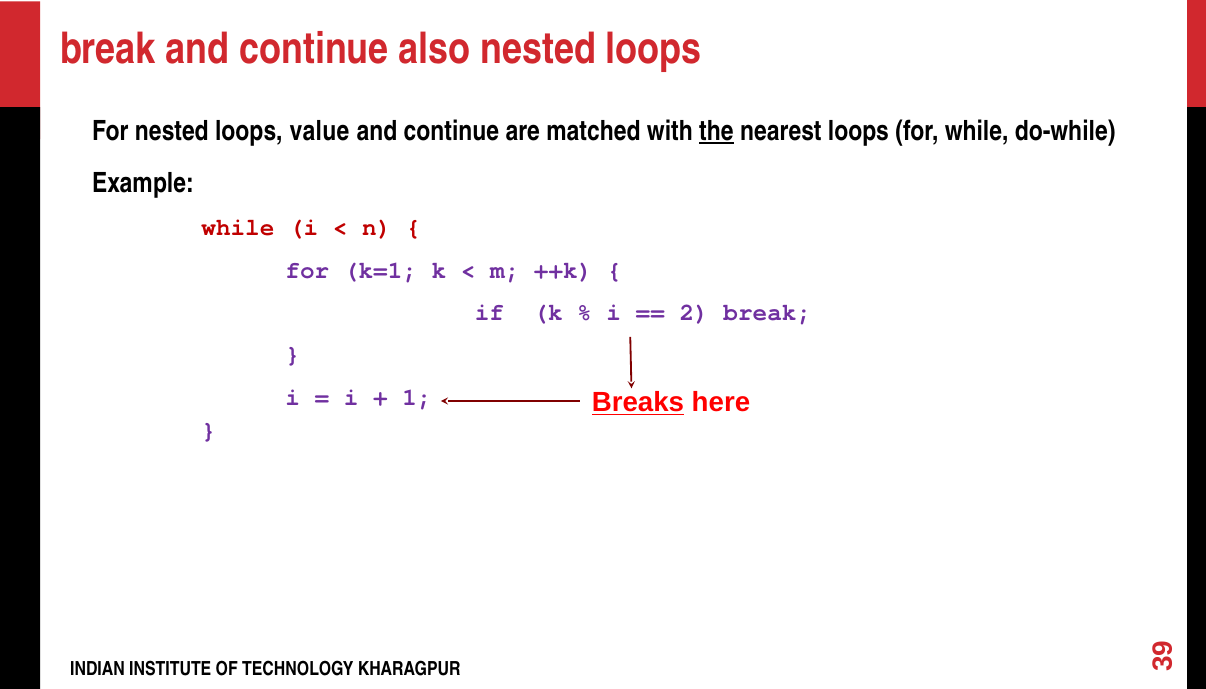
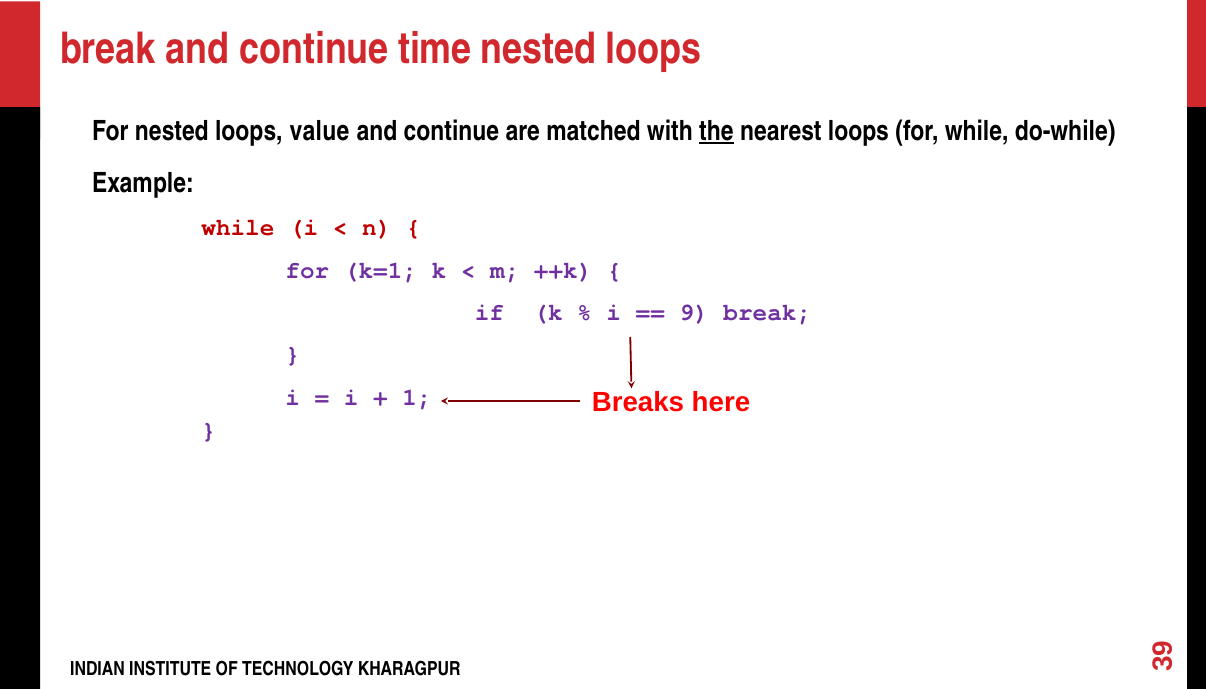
also: also -> time
2 at (694, 312): 2 -> 9
Breaks underline: present -> none
